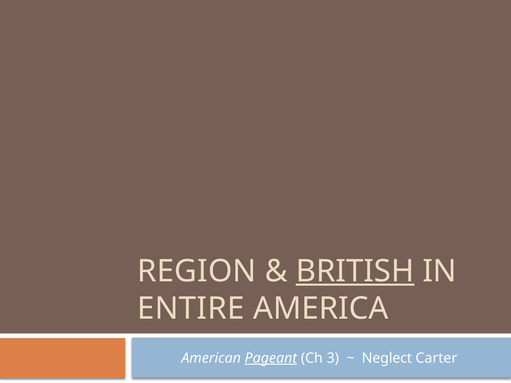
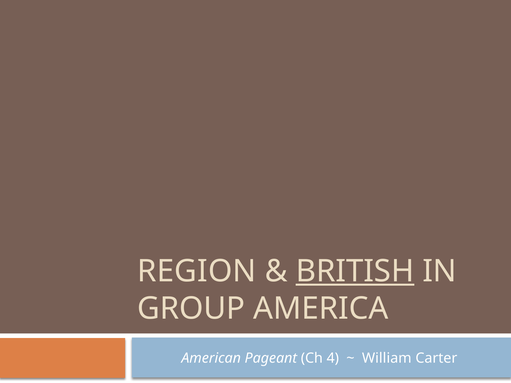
ENTIRE: ENTIRE -> GROUP
Pageant underline: present -> none
3: 3 -> 4
Neglect: Neglect -> William
